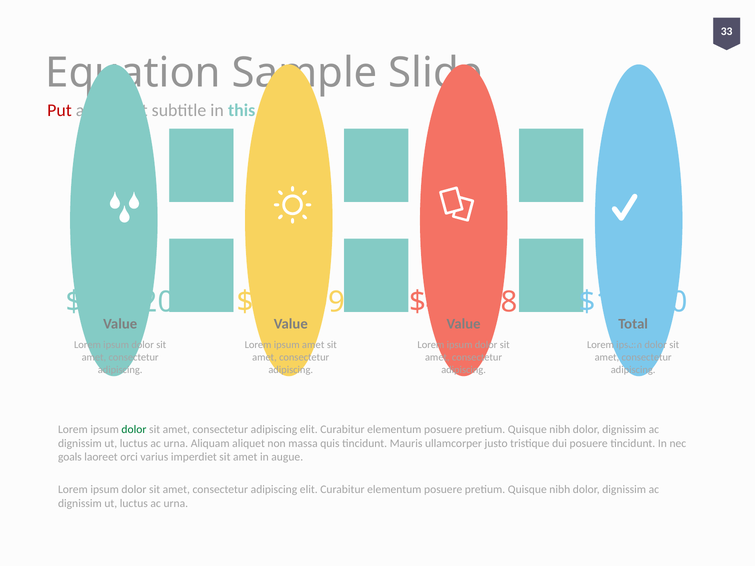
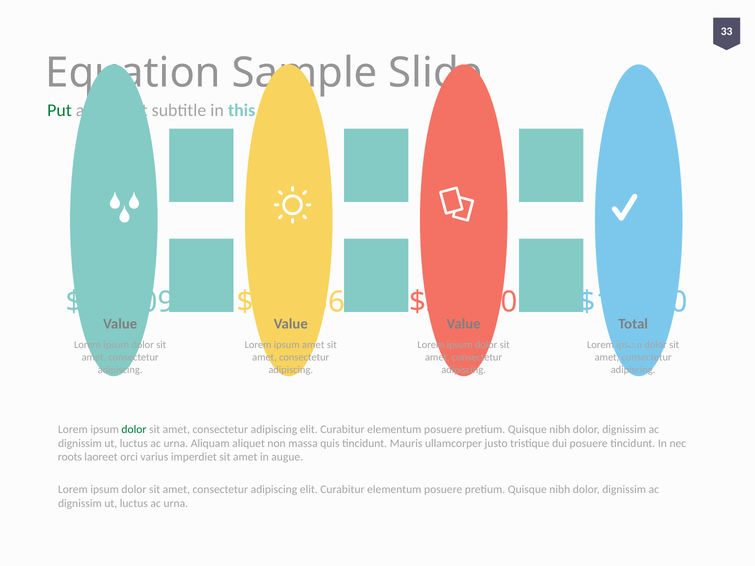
Put colour: red -> green
$98,520: $98,520 -> $58,309
$34,799: $34,799 -> $34,856
$43,358: $43,358 -> $30,300
goals: goals -> roots
